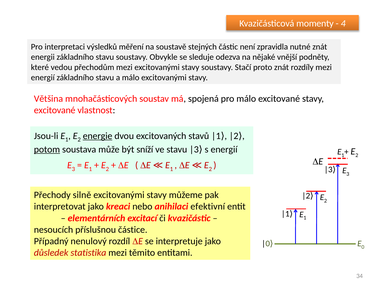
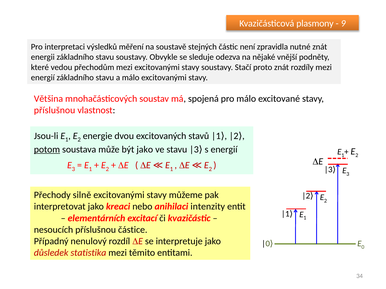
momenty: momenty -> plasmony
4: 4 -> 9
excitované at (55, 110): excitované -> příslušnou
energie underline: present -> none
být sníží: sníží -> jako
efektivní: efektivní -> intenzity
